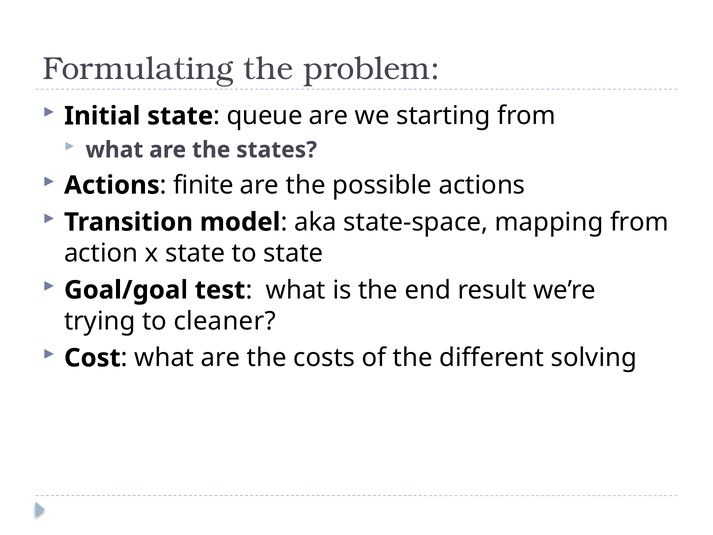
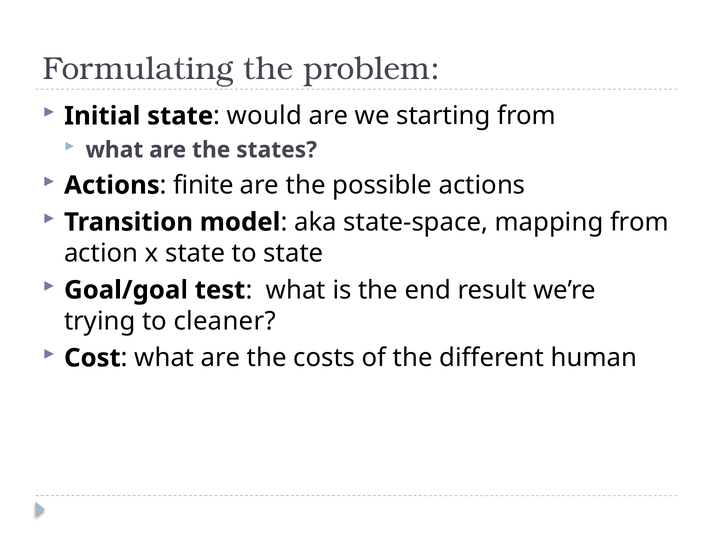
queue: queue -> would
solving: solving -> human
